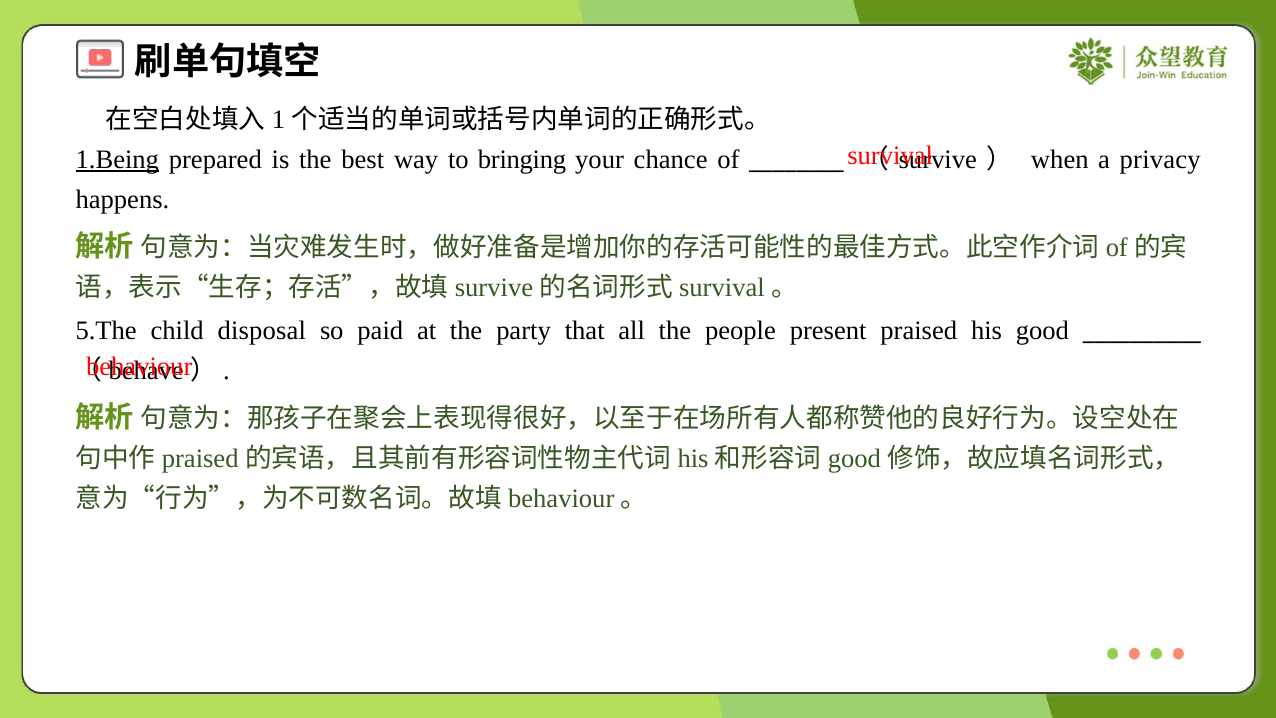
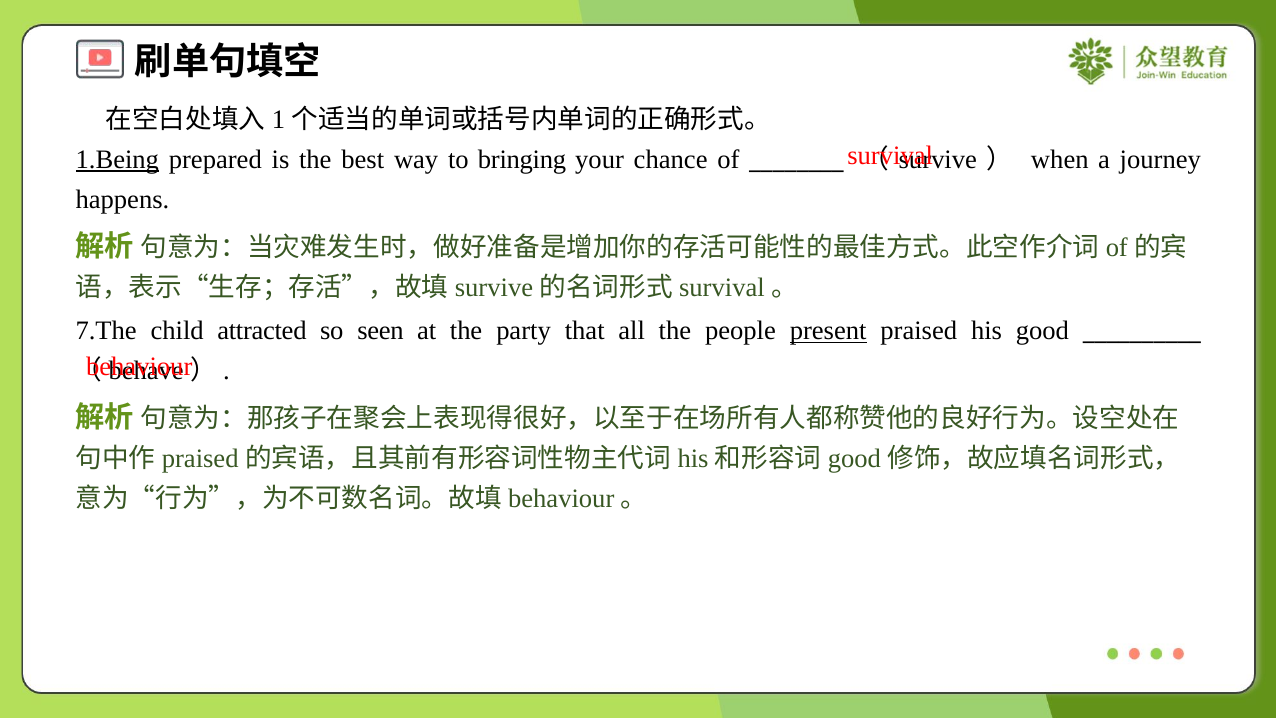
privacy: privacy -> journey
5.The: 5.The -> 7.The
disposal: disposal -> attracted
paid: paid -> seen
present underline: none -> present
